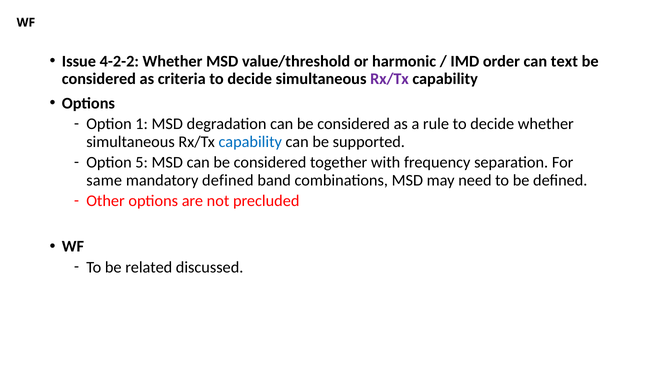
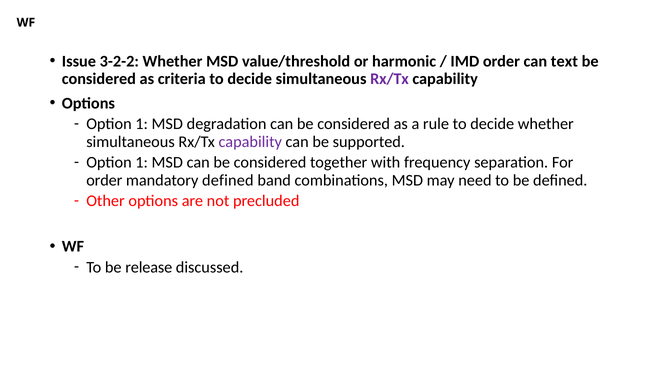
4-2-2: 4-2-2 -> 3-2-2
capability at (250, 142) colour: blue -> purple
5 at (142, 163): 5 -> 1
same at (104, 180): same -> order
related: related -> release
